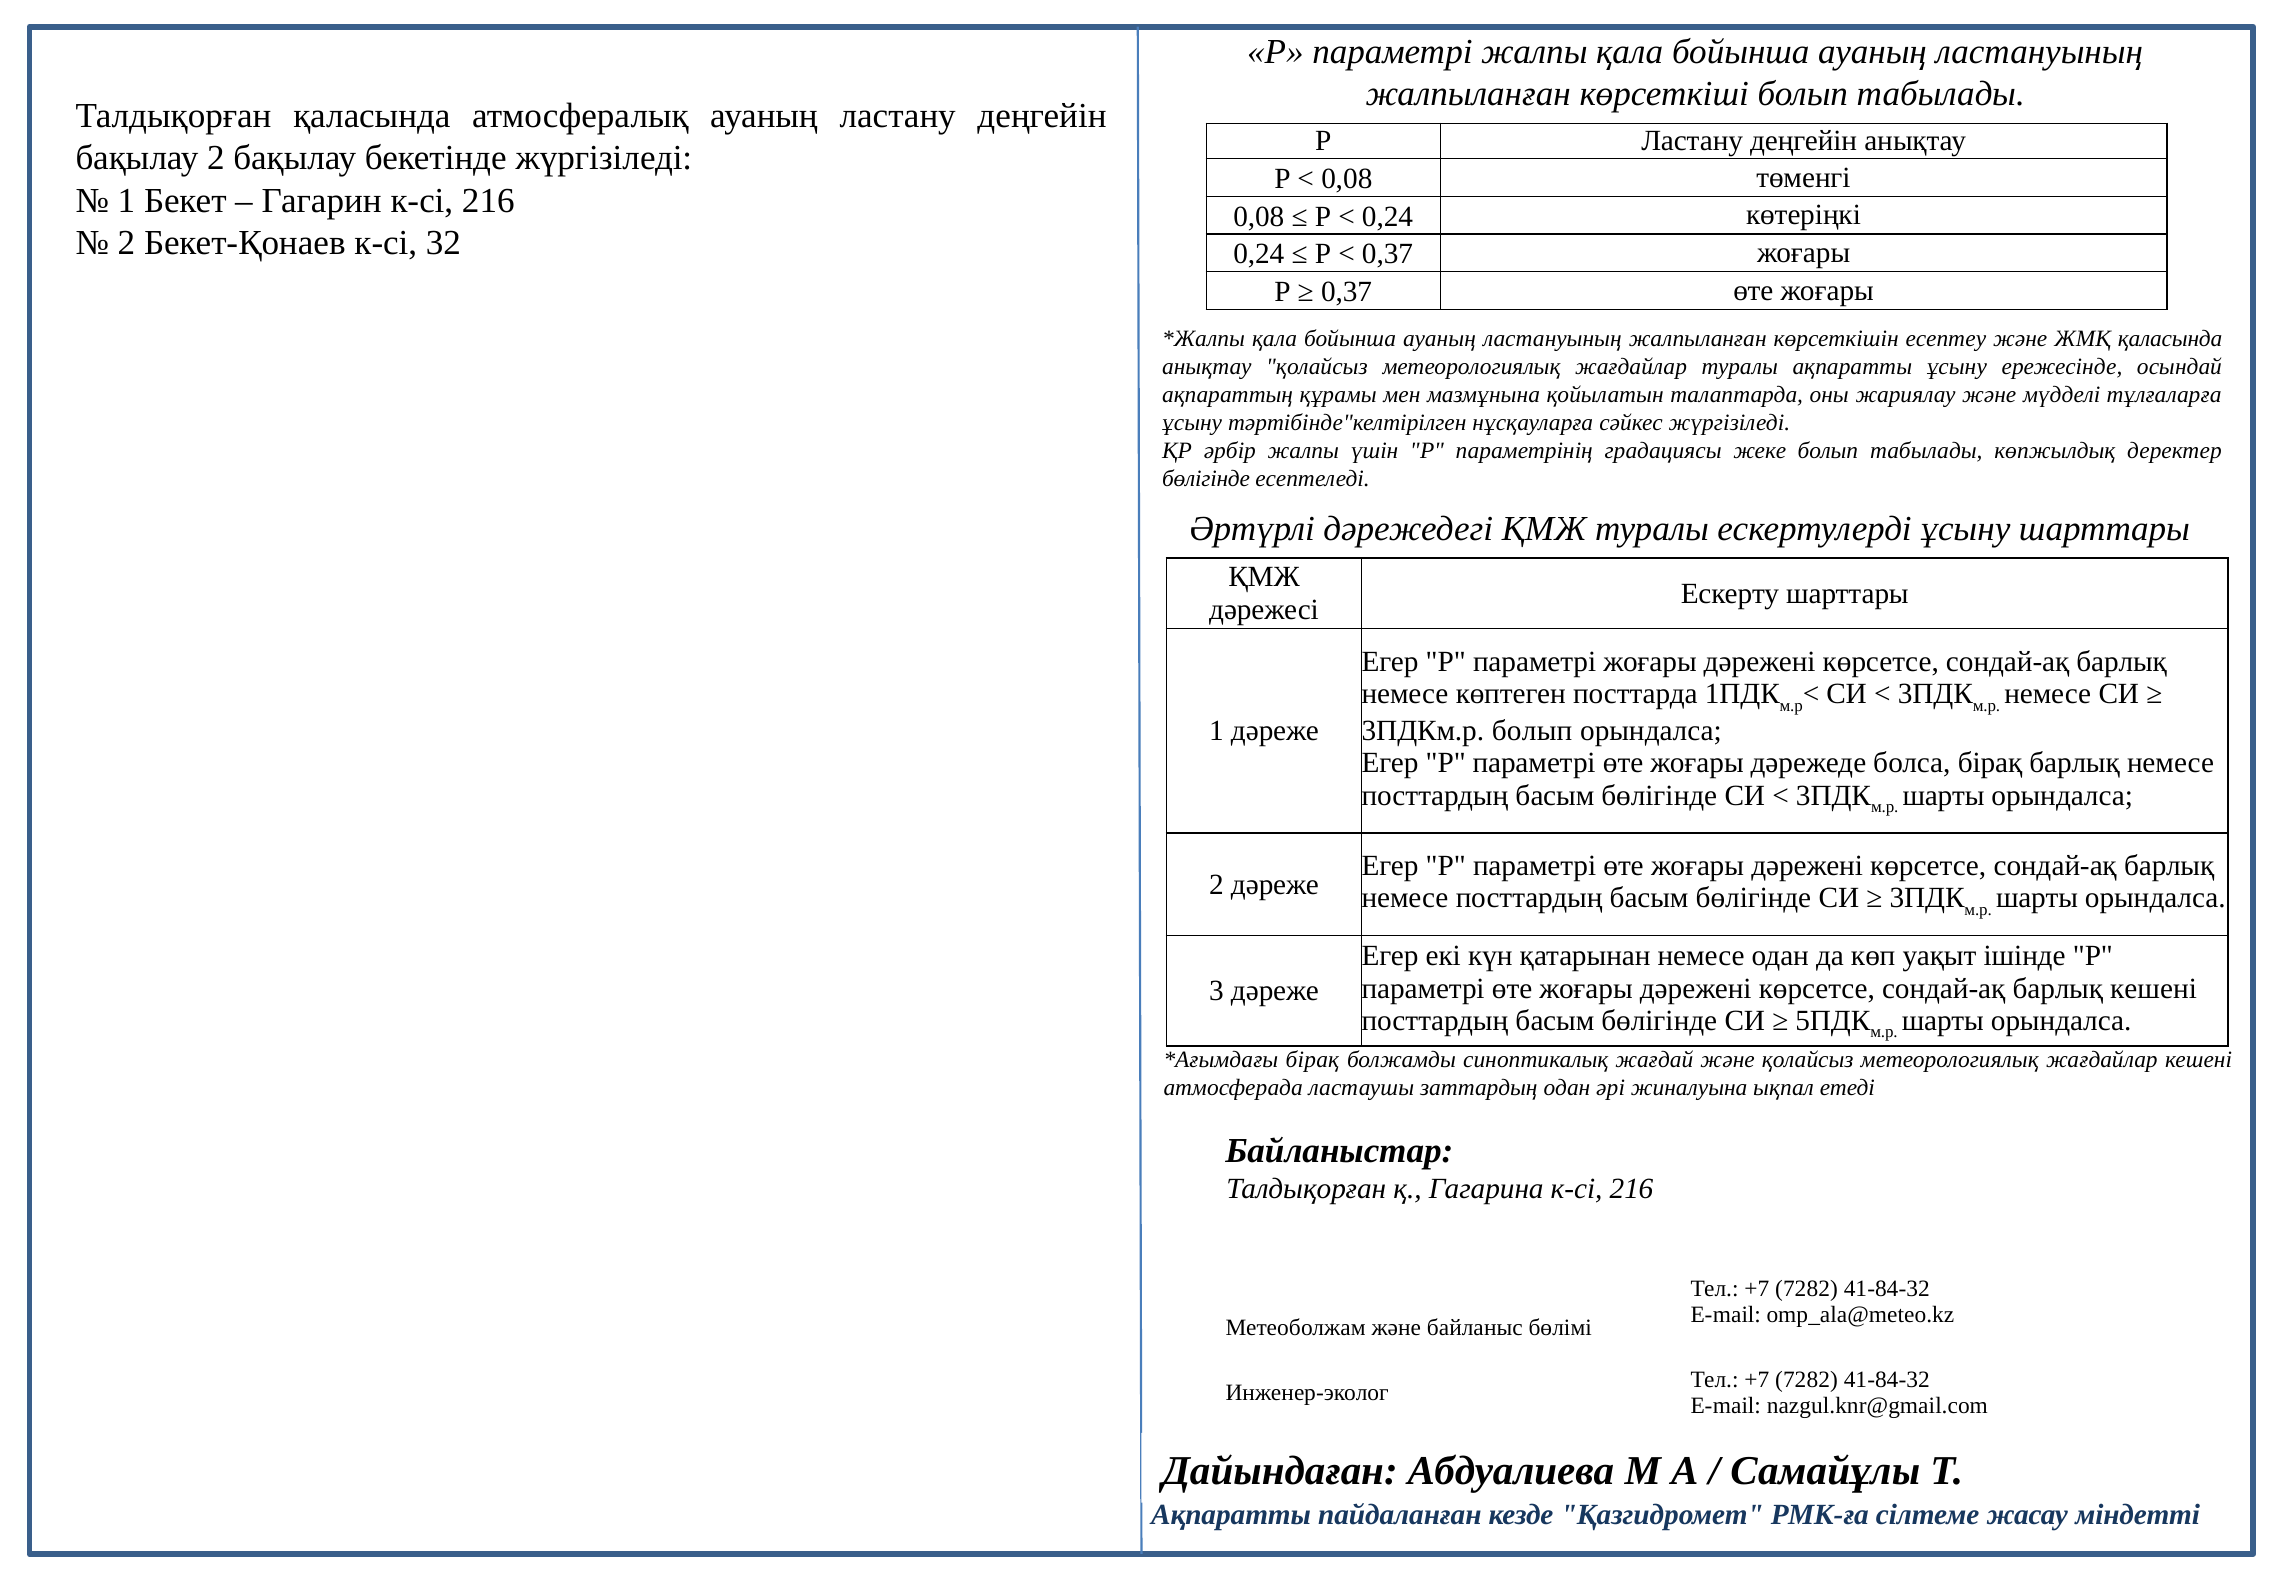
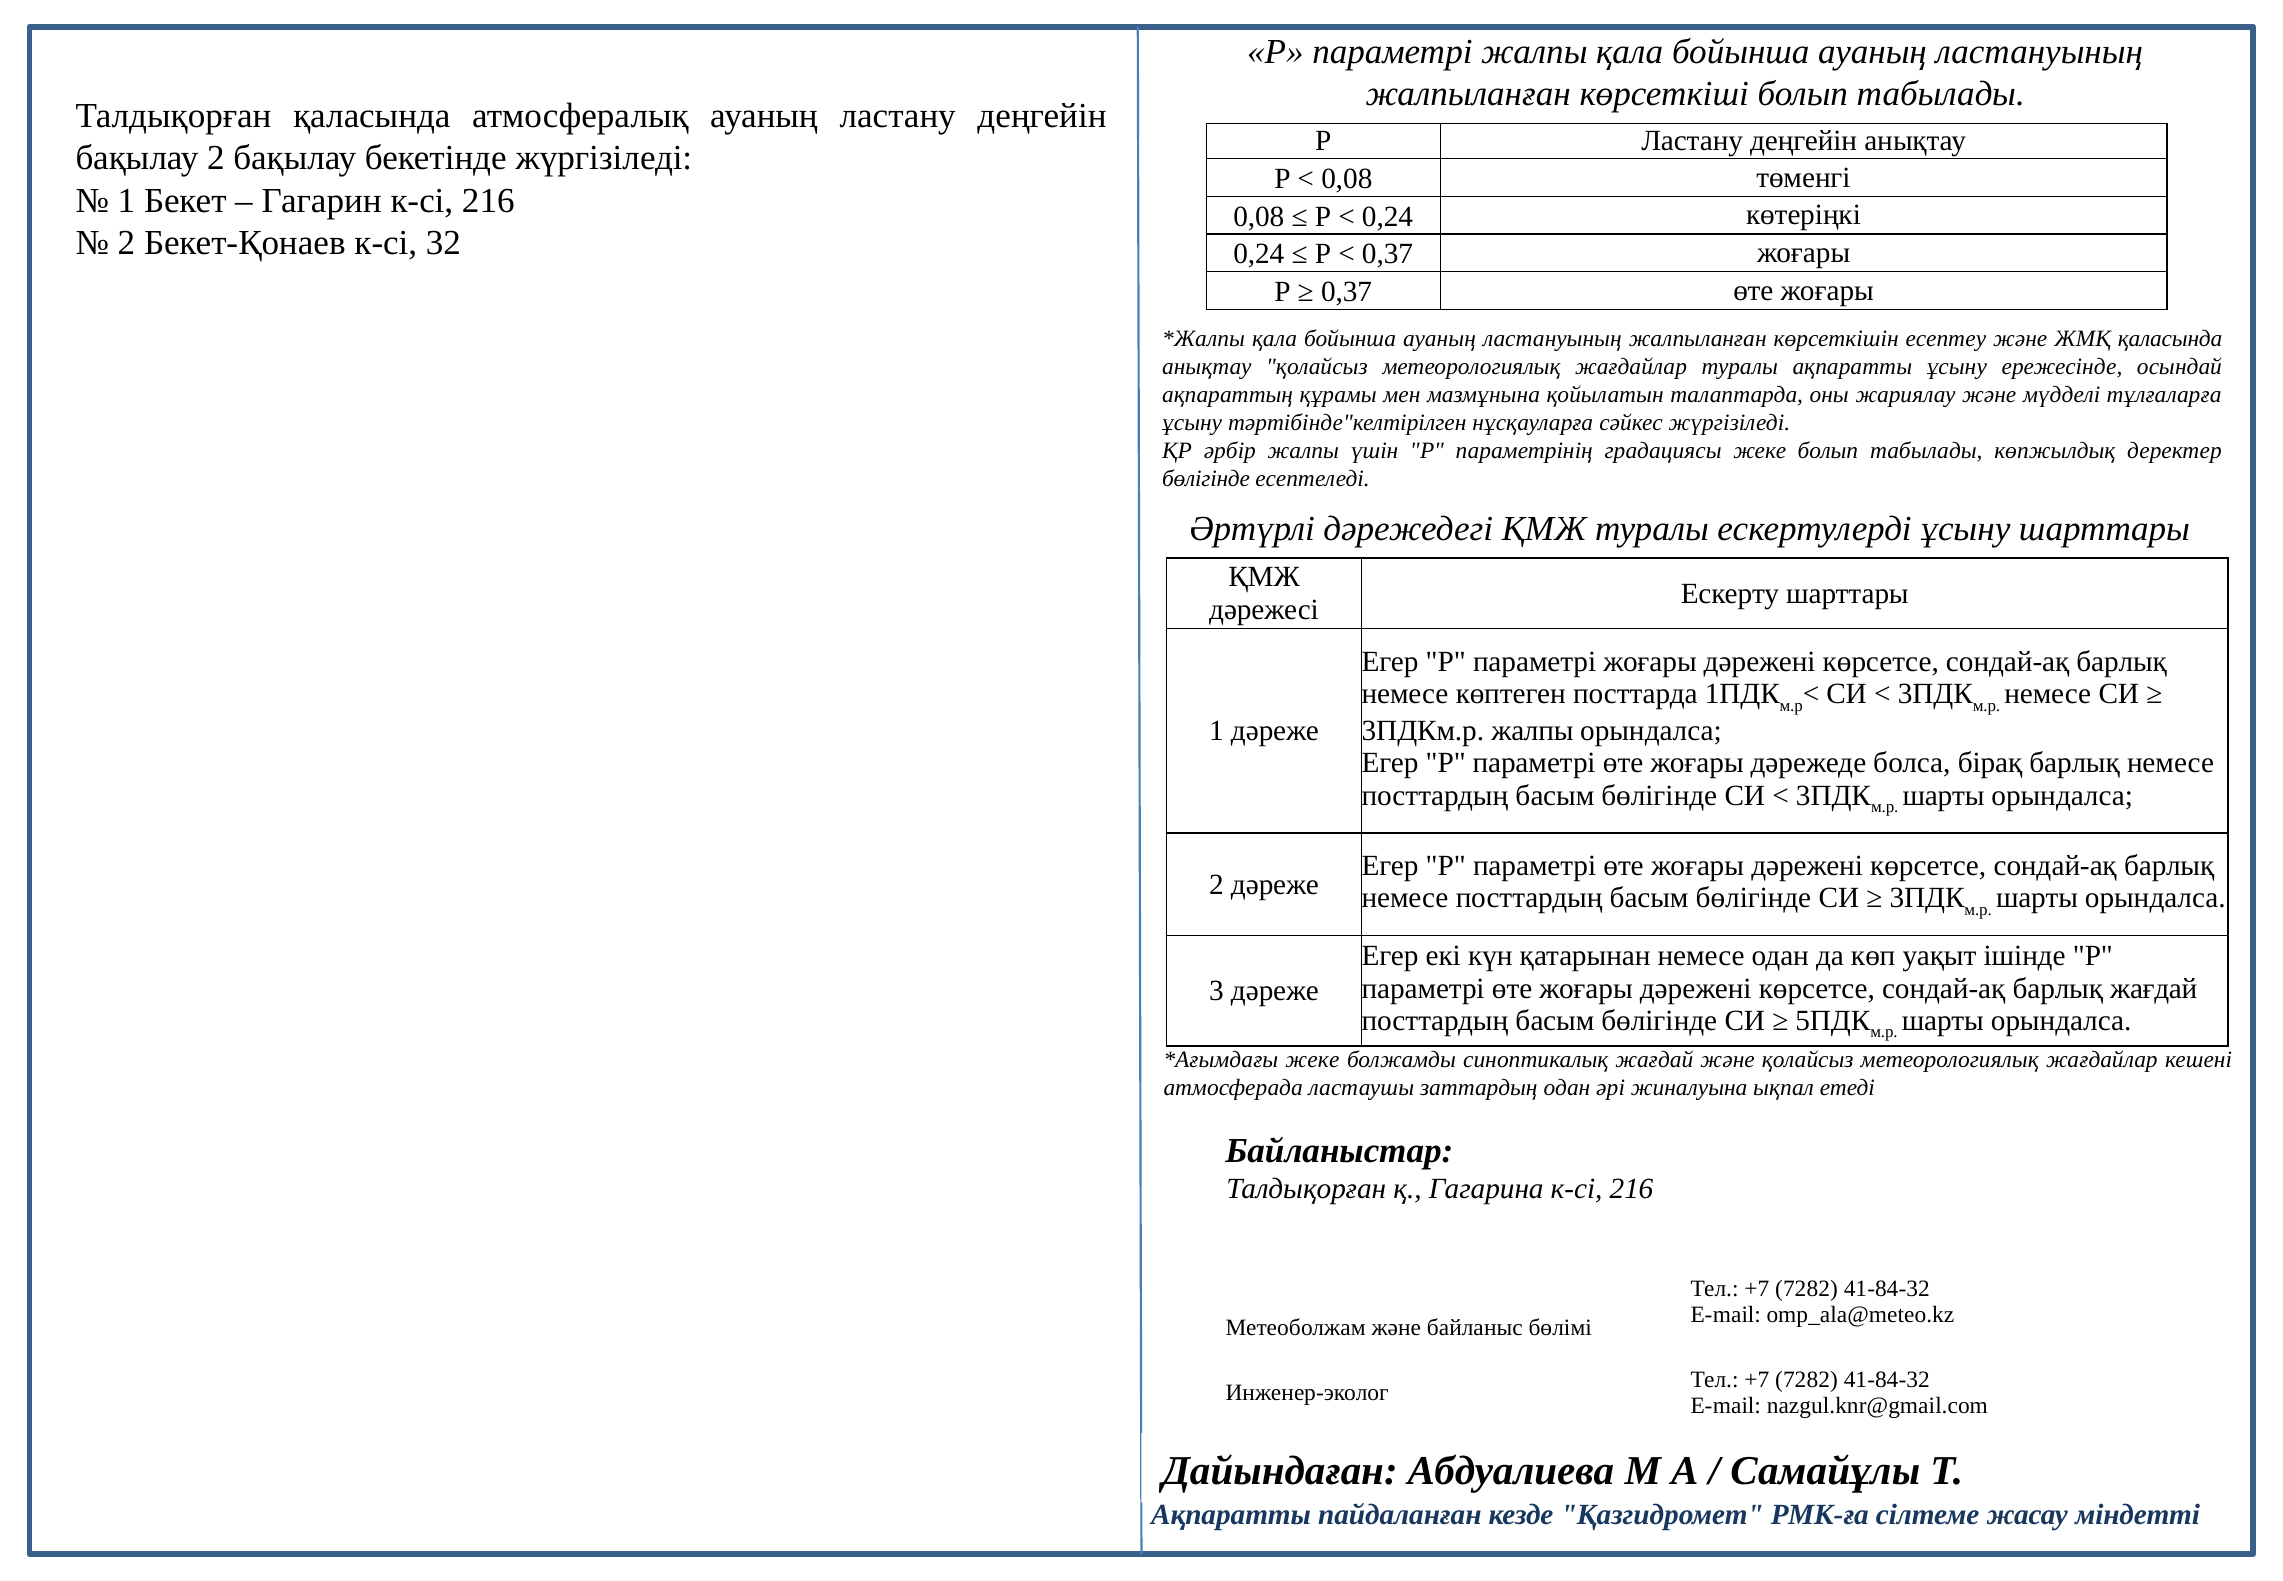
3ПДКм.р болып: болып -> жалпы
барлық кешені: кешені -> жағдай
бірақ at (1312, 1059): бірақ -> жеке
